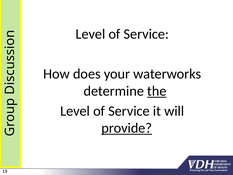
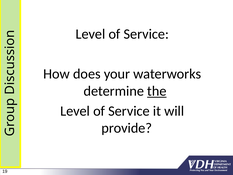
provide underline: present -> none
